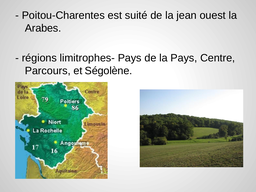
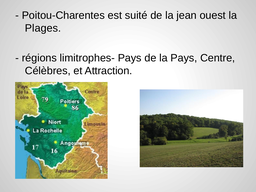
Arabes: Arabes -> Plages
Parcours: Parcours -> Célèbres
Ségolène: Ségolène -> Attraction
